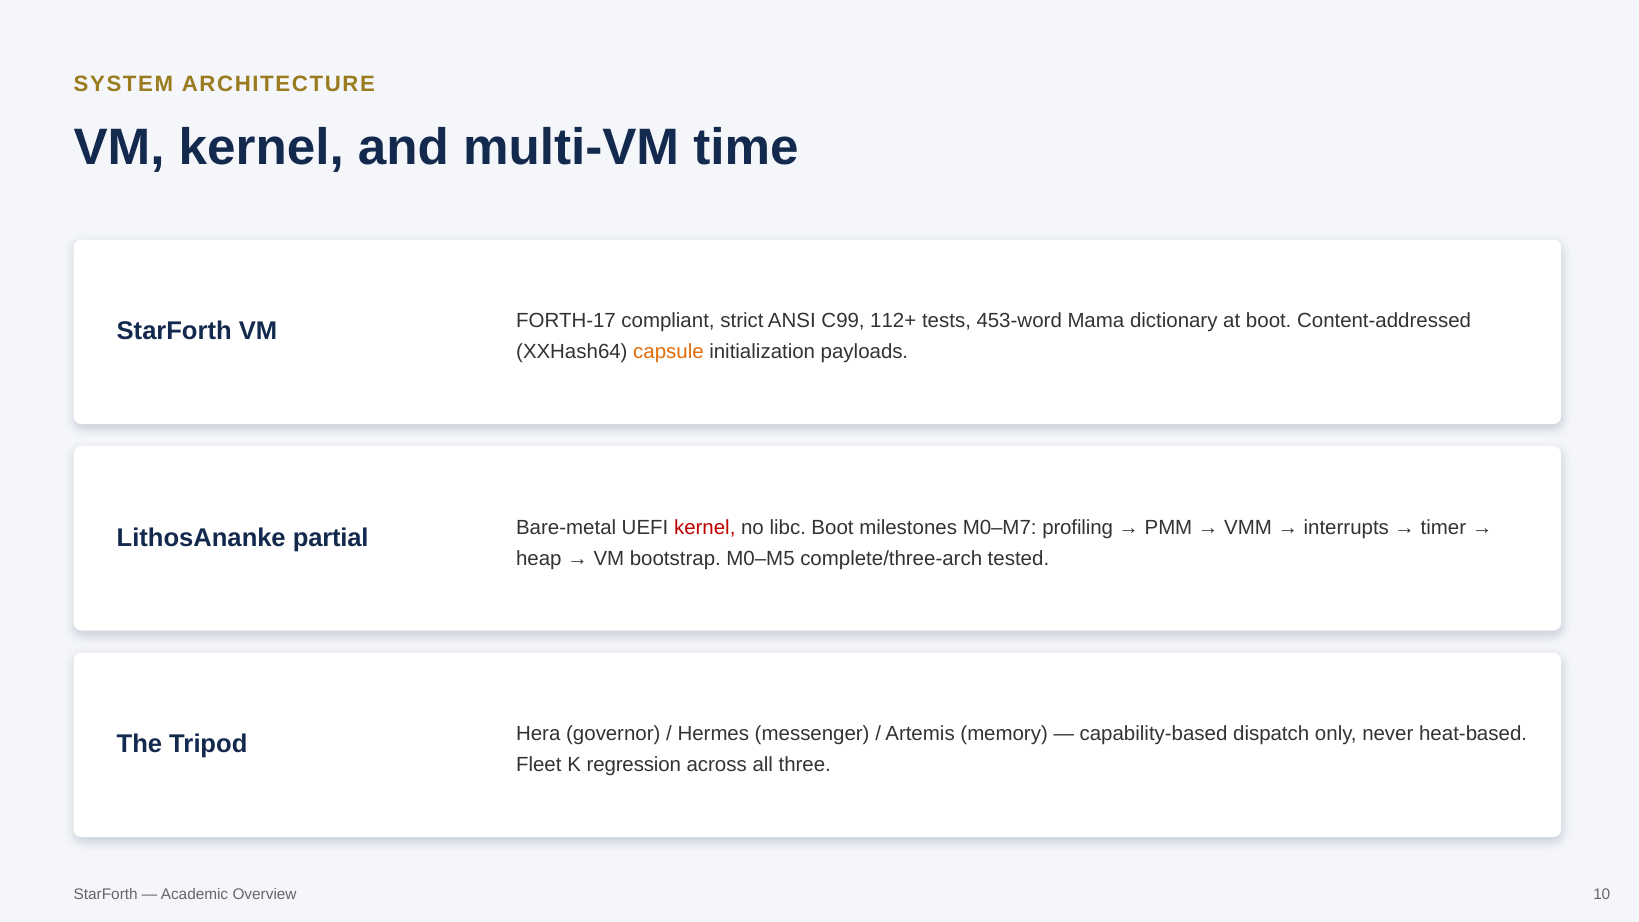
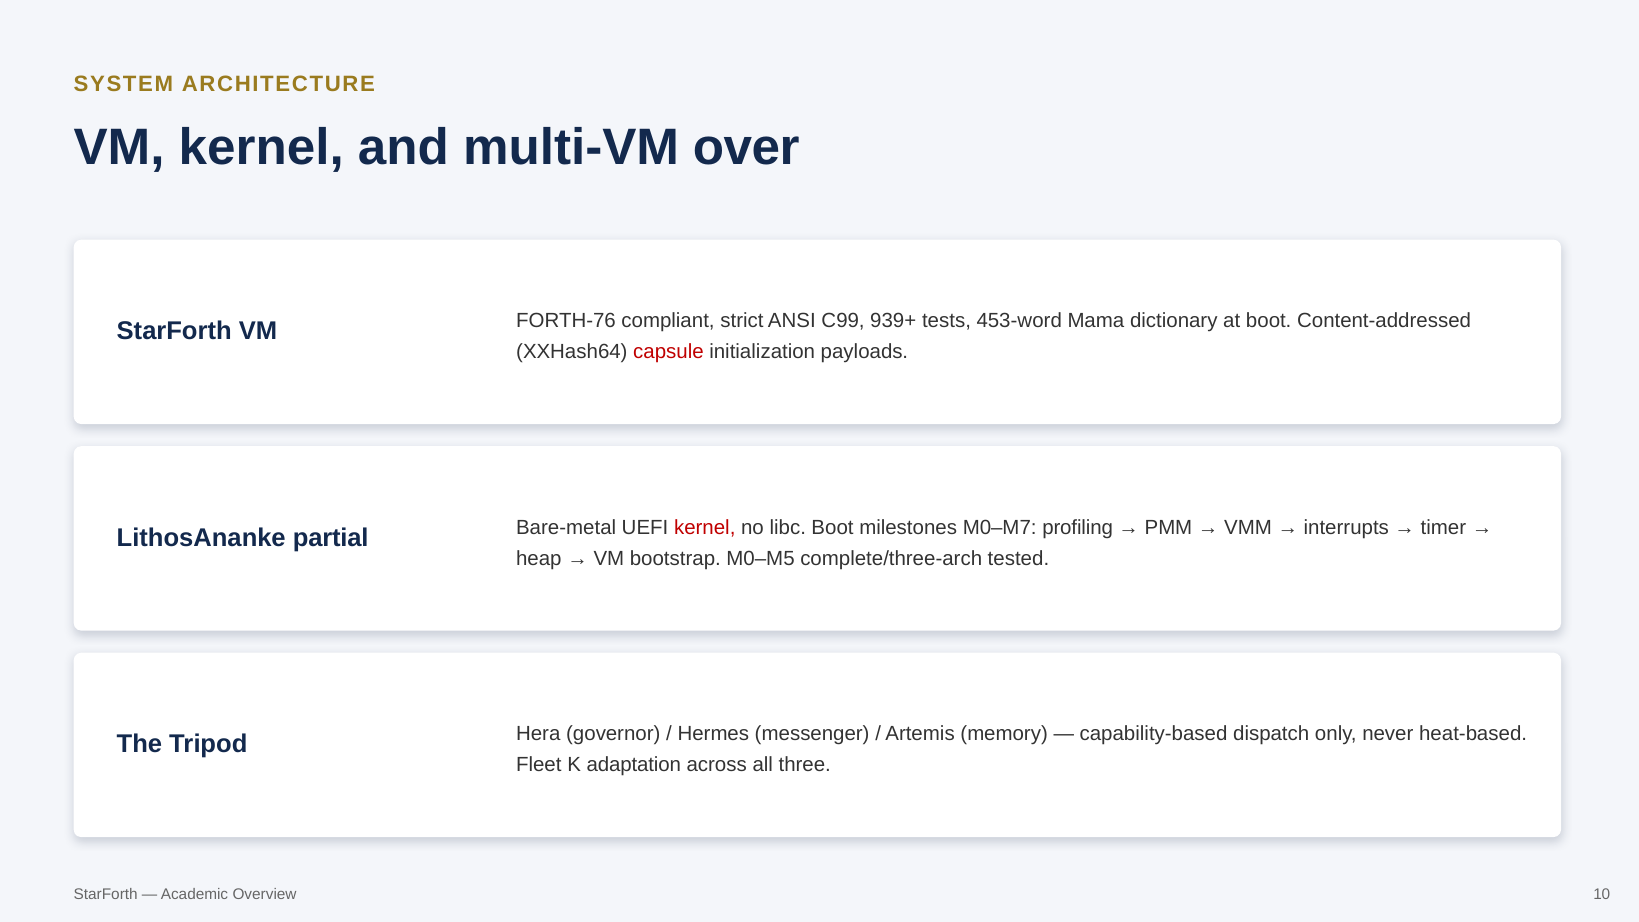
time: time -> over
FORTH-17: FORTH-17 -> FORTH-76
112+: 112+ -> 939+
capsule colour: orange -> red
regression: regression -> adaptation
